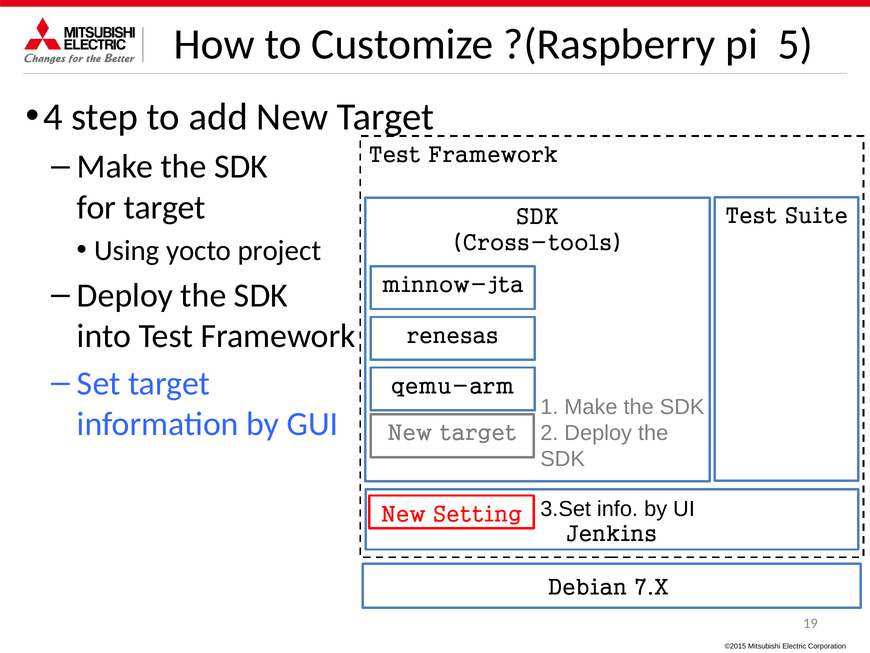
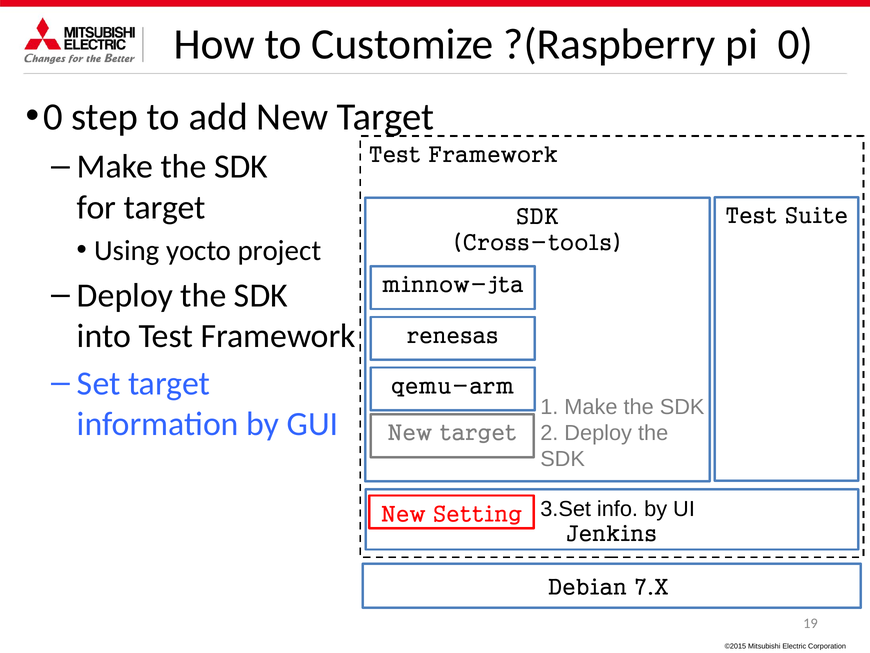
pi 5: 5 -> 0
4 at (53, 117): 4 -> 0
